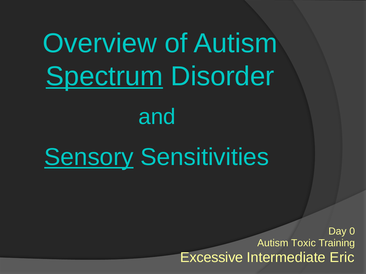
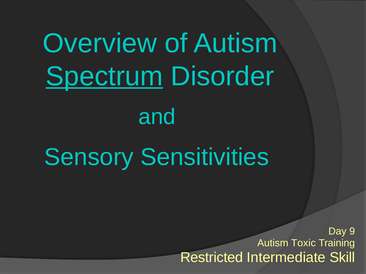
Sensory underline: present -> none
0: 0 -> 9
Excessive: Excessive -> Restricted
Eric: Eric -> Skill
